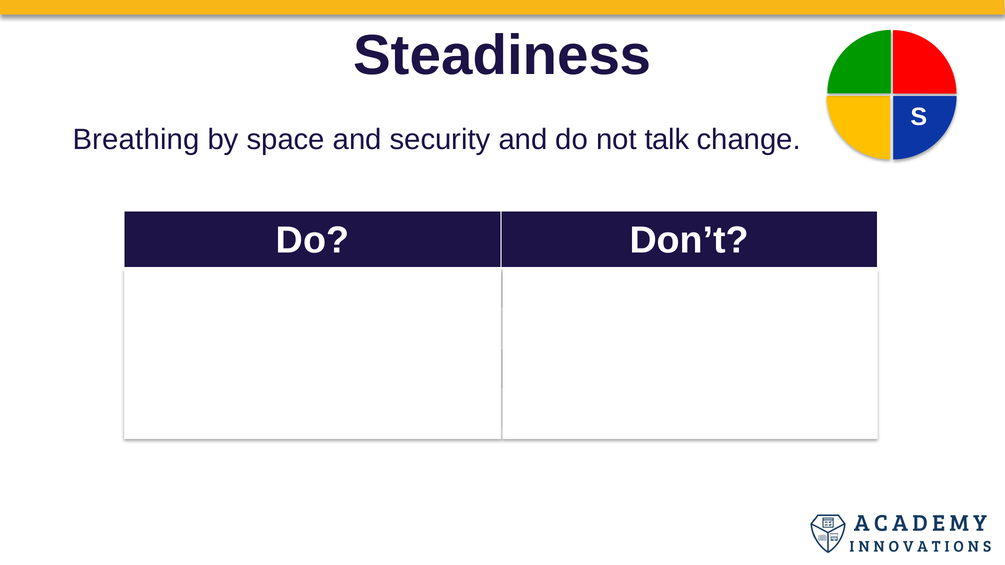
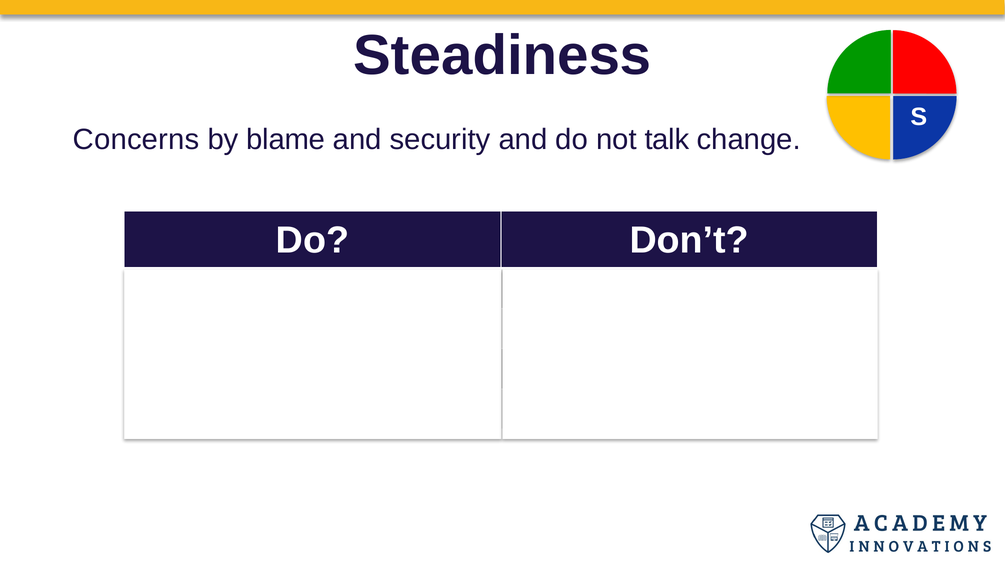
Breathing: Breathing -> Concerns
space: space -> blame
